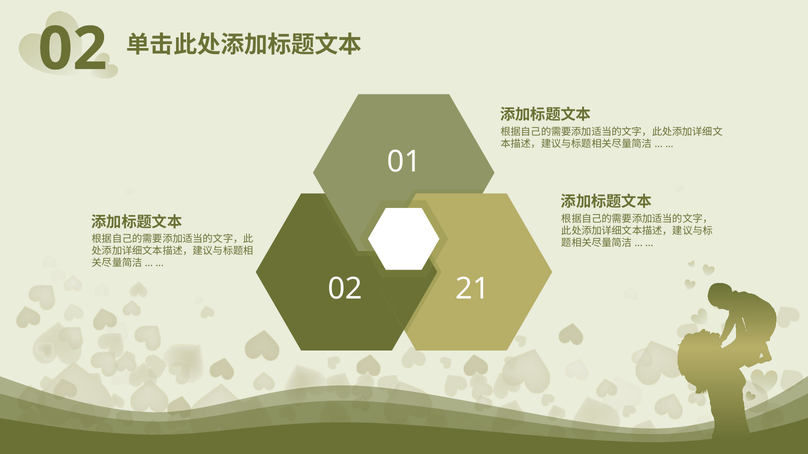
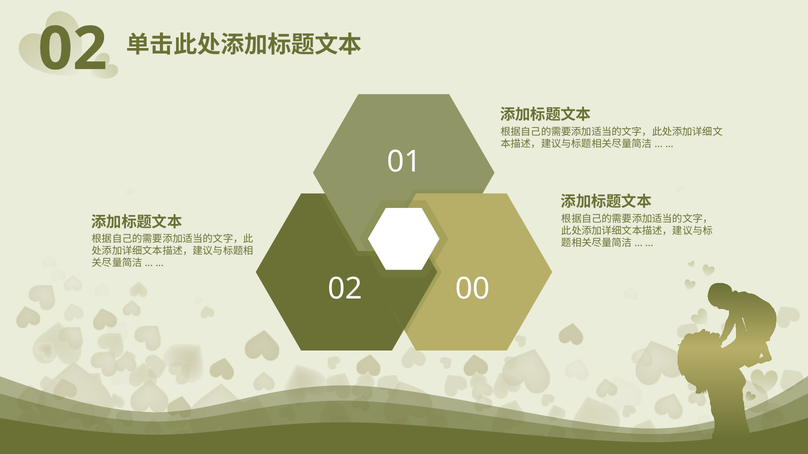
21: 21 -> 00
